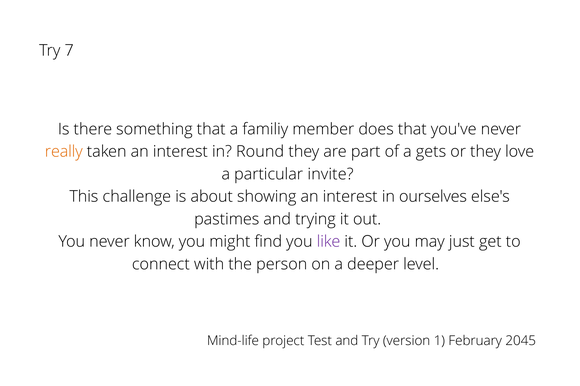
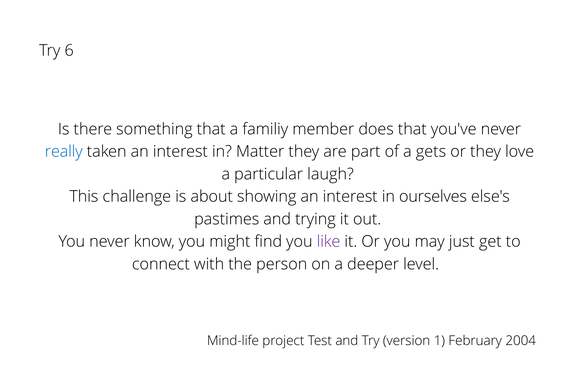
7: 7 -> 6
really colour: orange -> blue
Round: Round -> Matter
invite: invite -> laugh
2045: 2045 -> 2004
